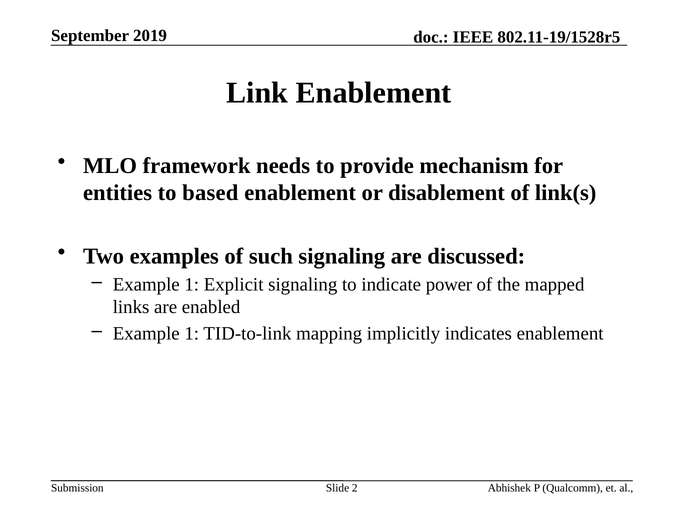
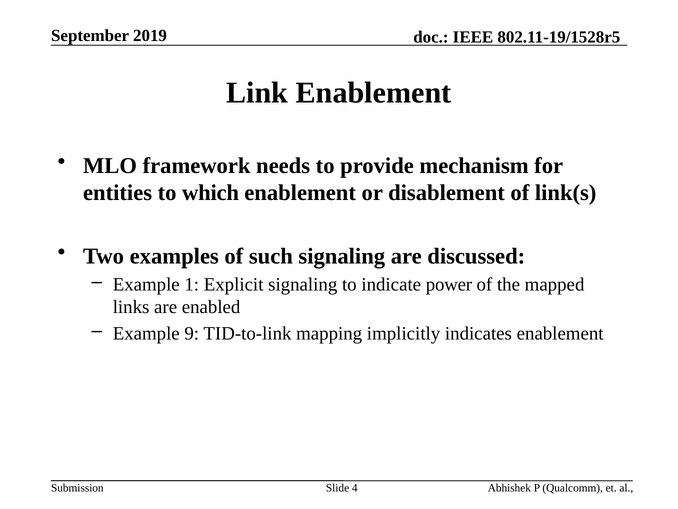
based: based -> which
1 at (192, 333): 1 -> 9
2: 2 -> 4
